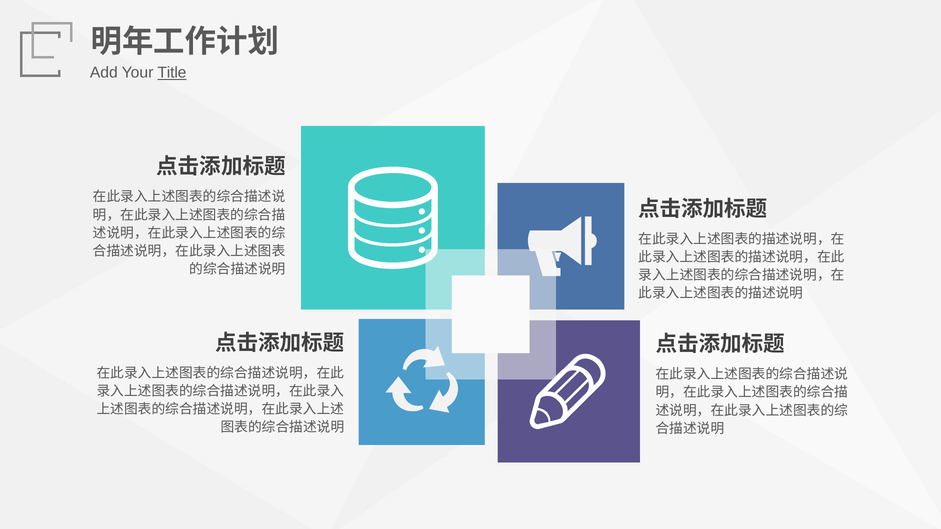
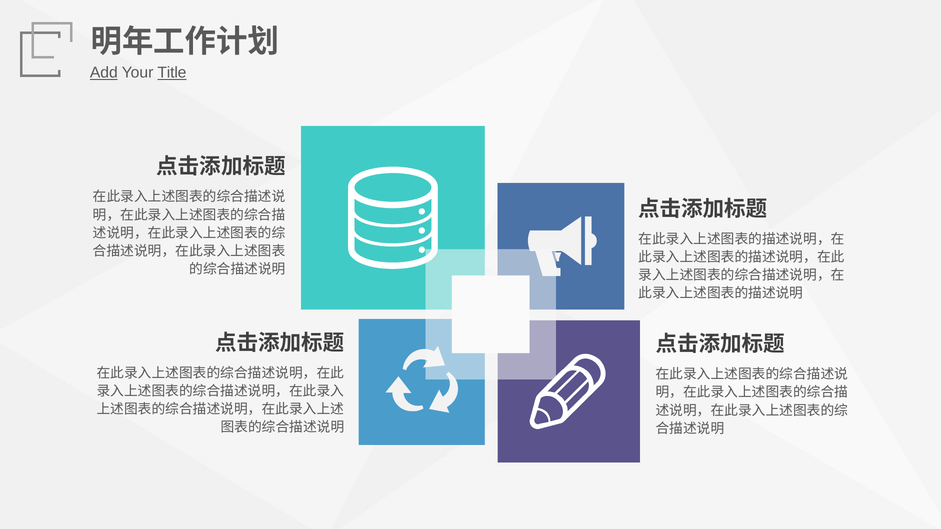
Add underline: none -> present
